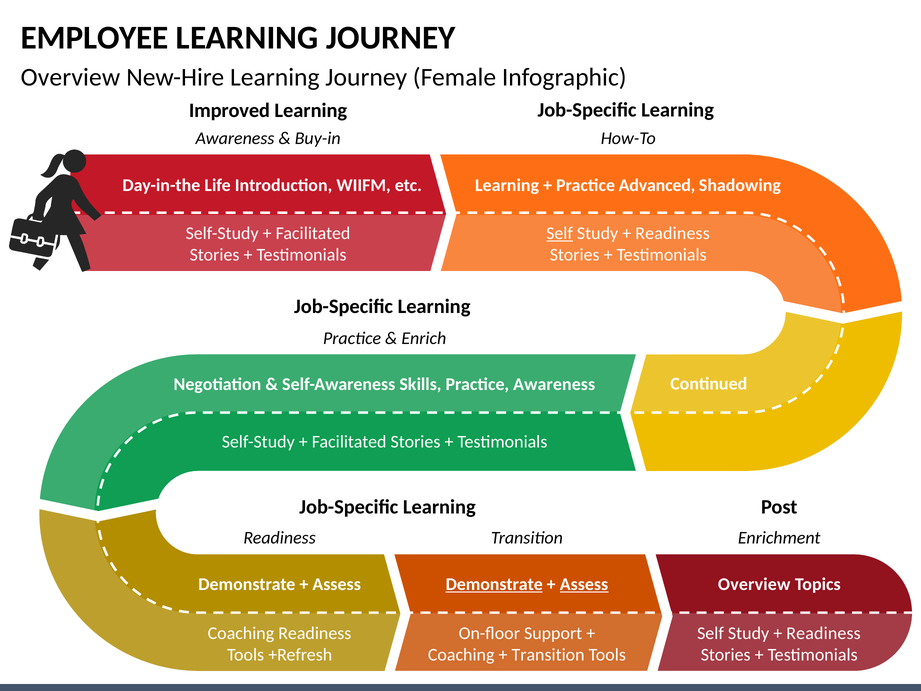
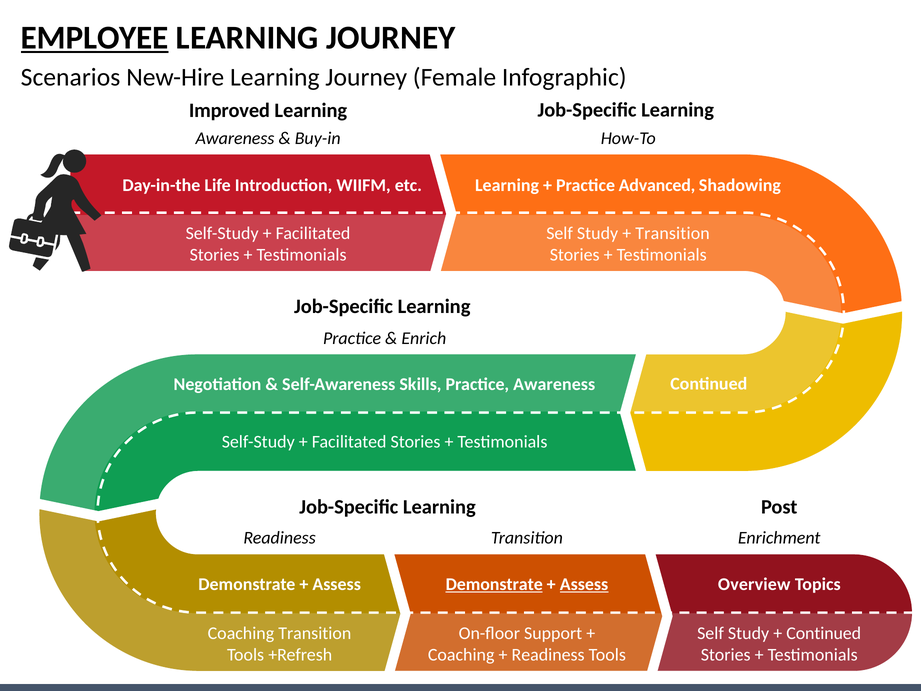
EMPLOYEE underline: none -> present
Overview at (70, 77): Overview -> Scenarios
Self at (560, 233) underline: present -> none
Readiness at (673, 233): Readiness -> Transition
Coaching Readiness: Readiness -> Transition
Readiness at (824, 633): Readiness -> Continued
Transition at (548, 654): Transition -> Readiness
